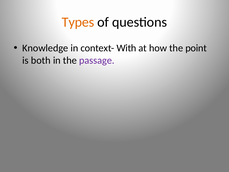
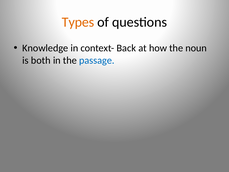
With: With -> Back
point: point -> noun
passage colour: purple -> blue
